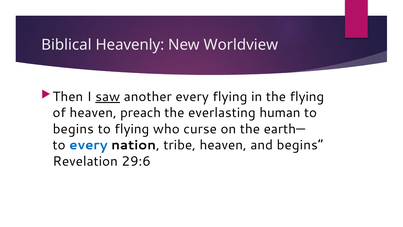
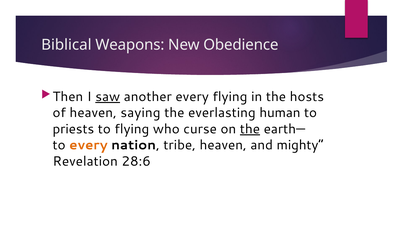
Heavenly: Heavenly -> Weapons
Worldview: Worldview -> Obedience
the flying: flying -> hosts
preach: preach -> saying
begins at (73, 129): begins -> priests
the at (250, 129) underline: none -> present
every at (88, 145) colour: blue -> orange
and begins: begins -> mighty
29:6: 29:6 -> 28:6
